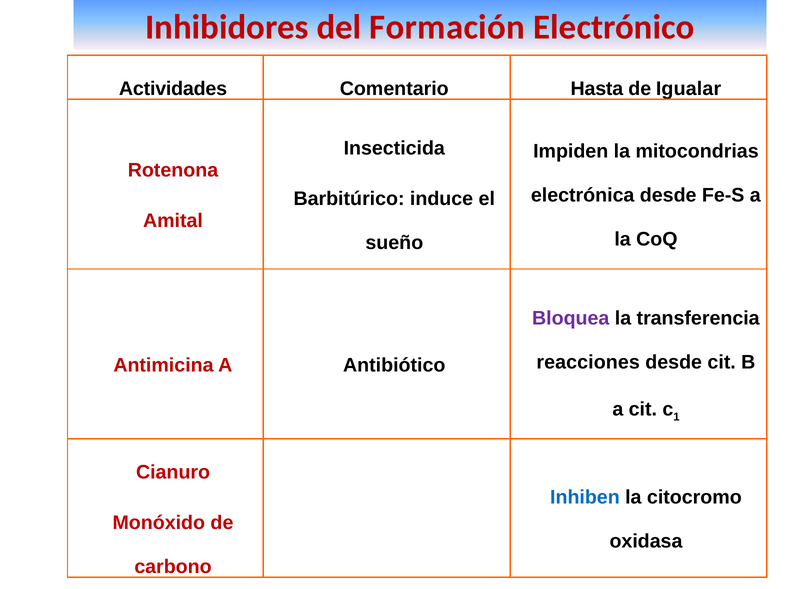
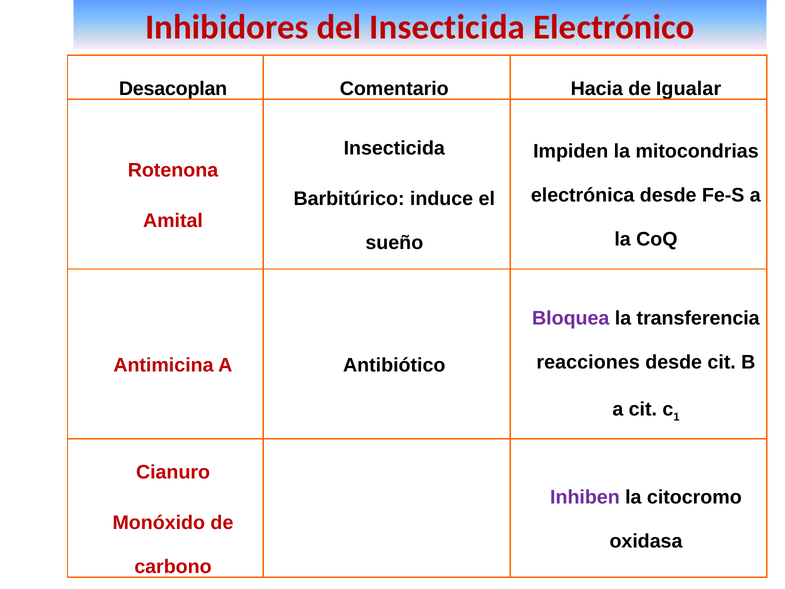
del Formación: Formación -> Insecticida
Actividades: Actividades -> Desacoplan
Hasta: Hasta -> Hacia
Inhiben colour: blue -> purple
